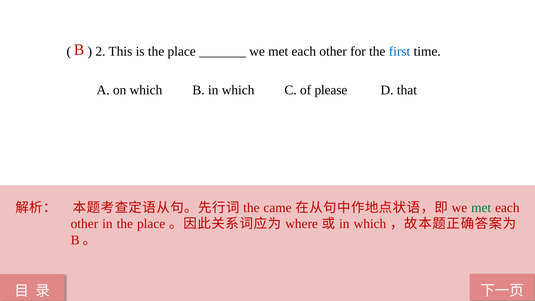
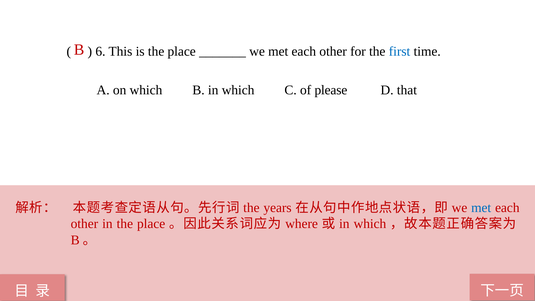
2: 2 -> 6
came: came -> years
met at (481, 208) colour: green -> blue
